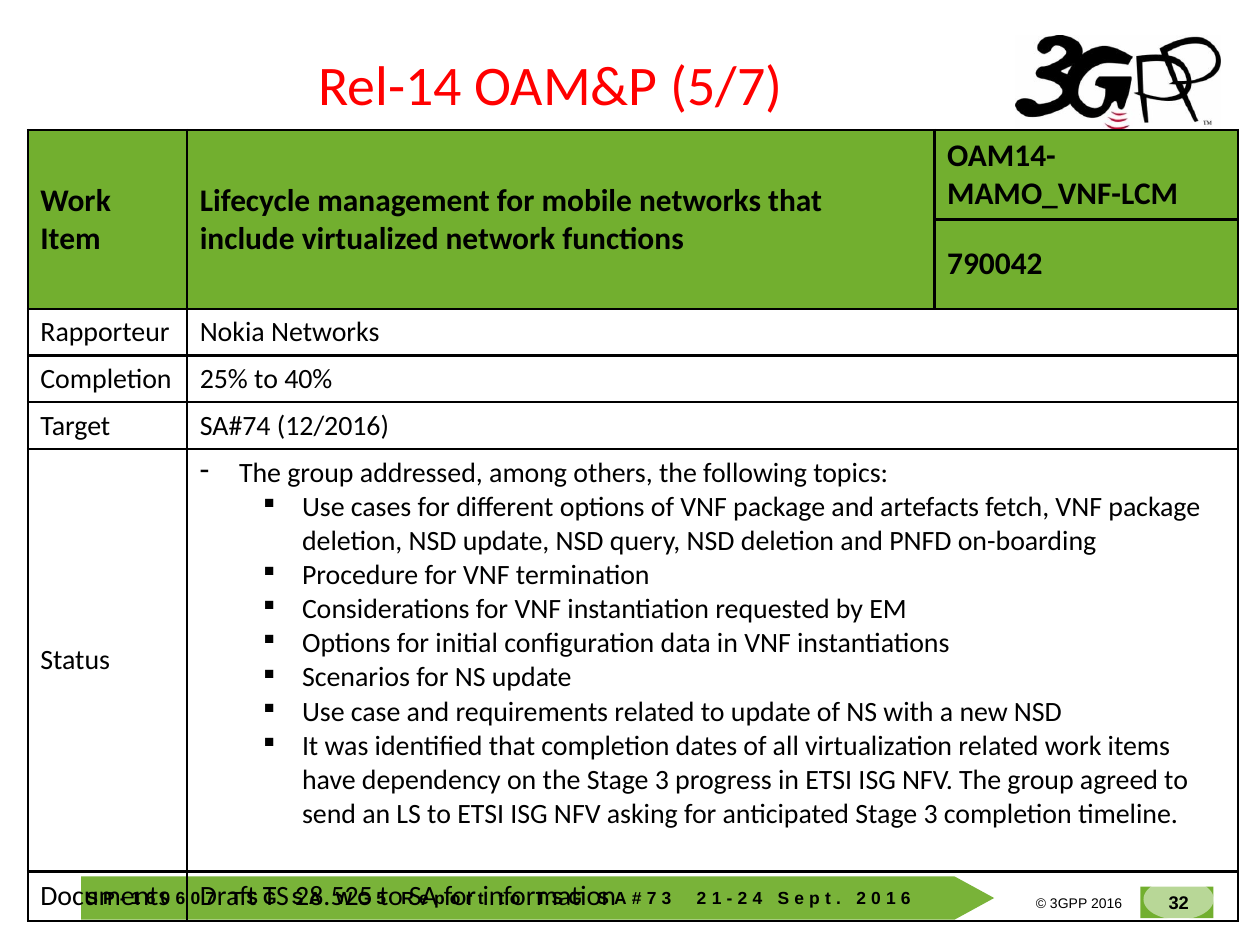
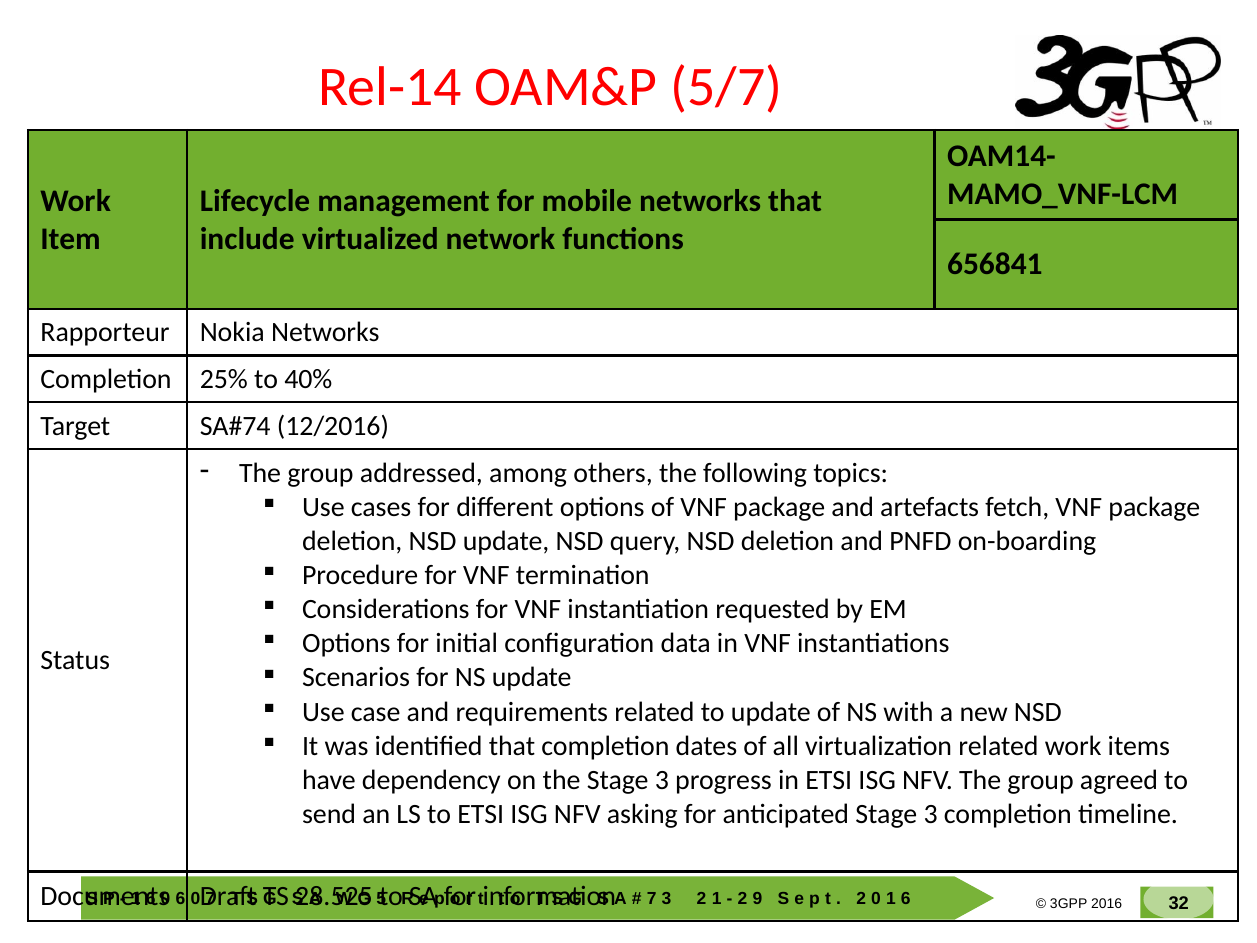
790042: 790042 -> 656841
4: 4 -> 9
